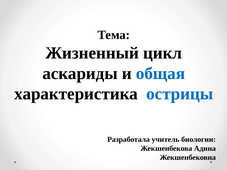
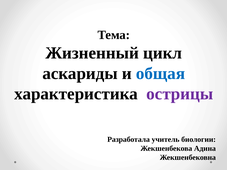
острицы colour: blue -> purple
